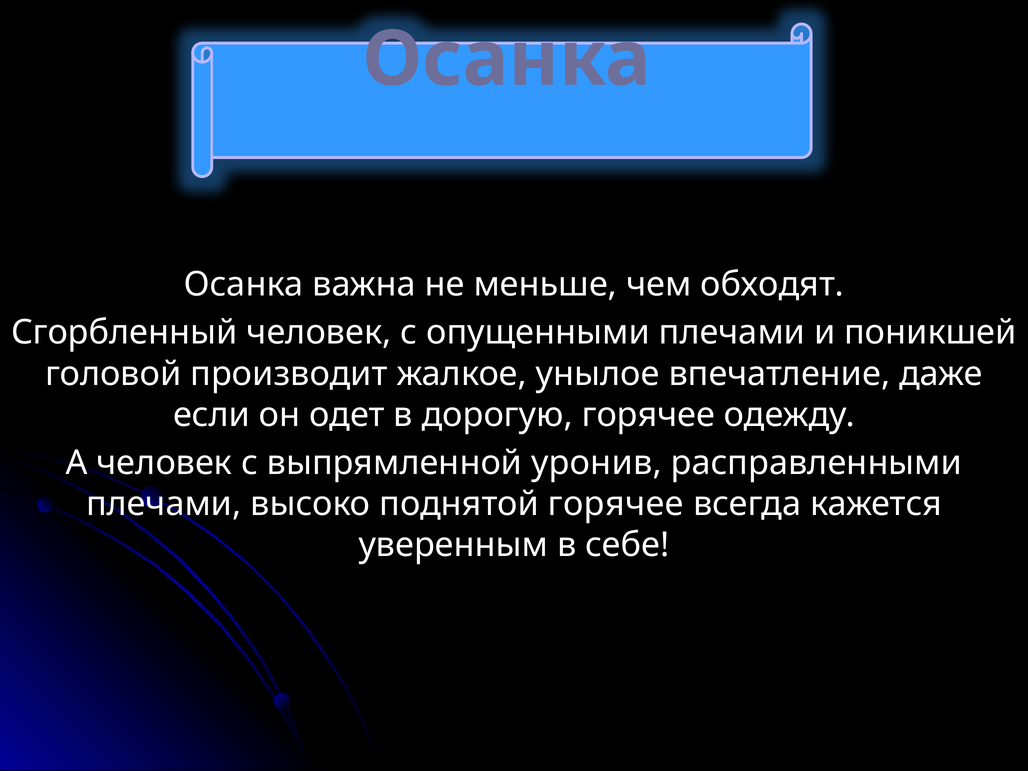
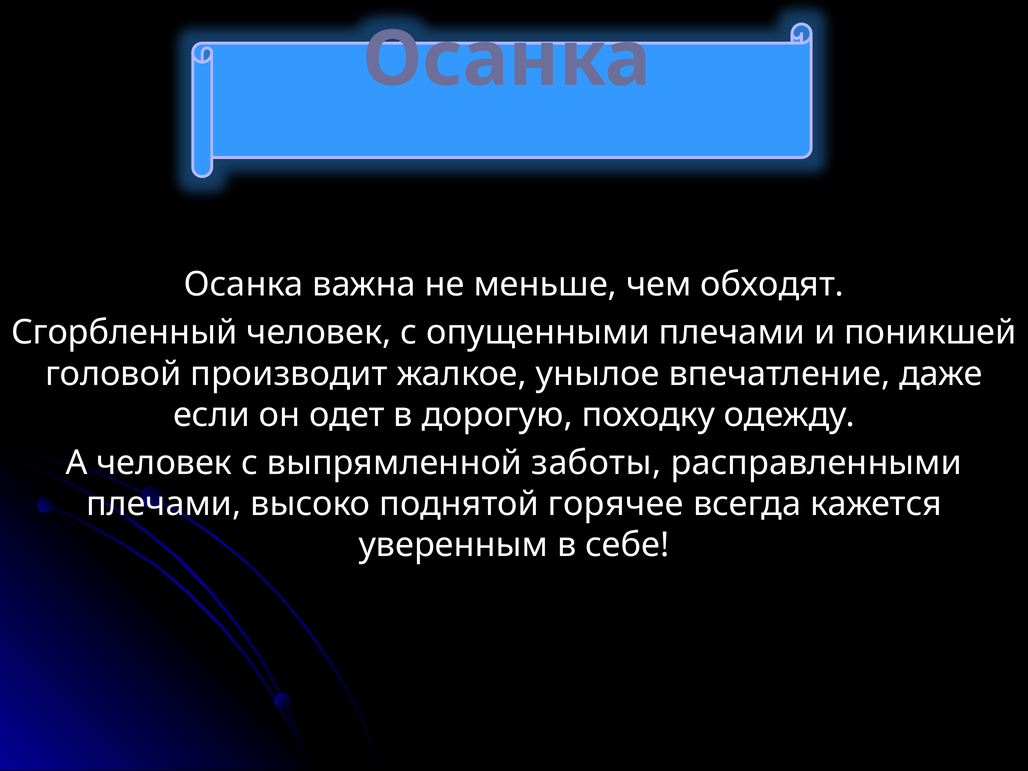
дорогую горячее: горячее -> походку
уронив: уронив -> заботы
